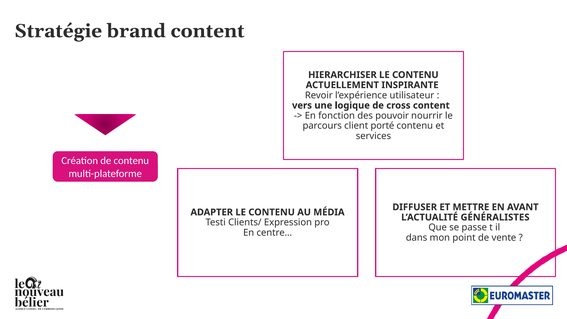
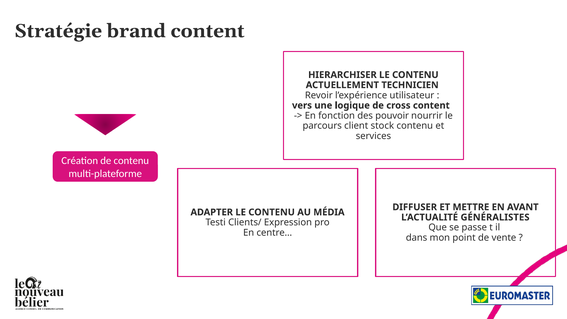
INSPIRANTE: INSPIRANTE -> TECHNICIEN
porté: porté -> stock
